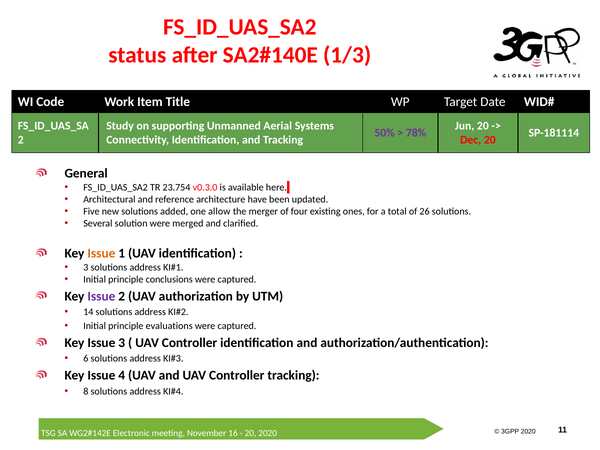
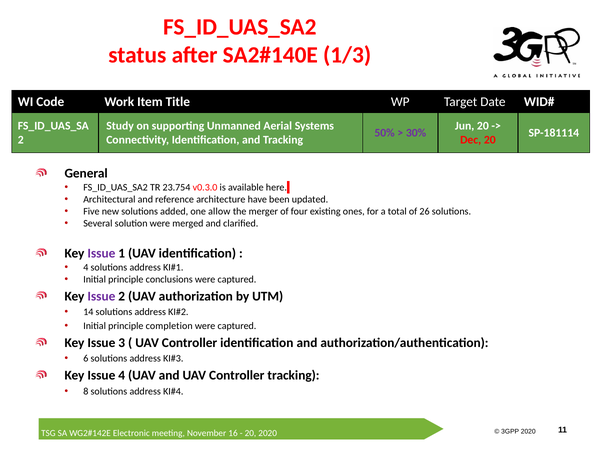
78%: 78% -> 30%
Issue at (101, 253) colour: orange -> purple
3 at (86, 267): 3 -> 4
evaluations: evaluations -> completion
